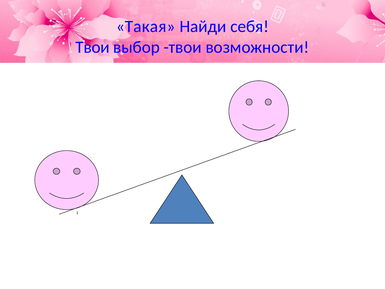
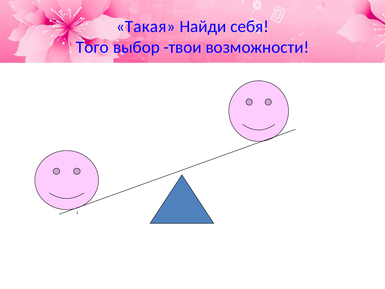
Твои at (92, 47): Твои -> Того
